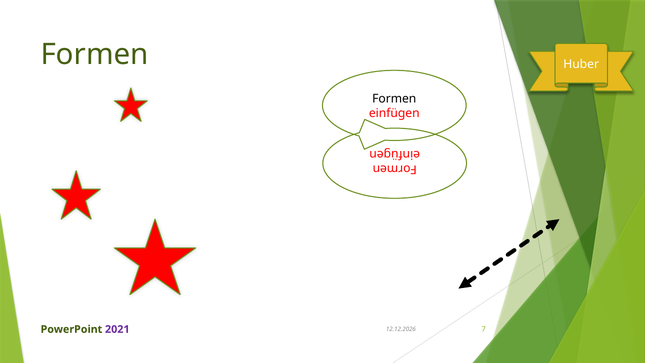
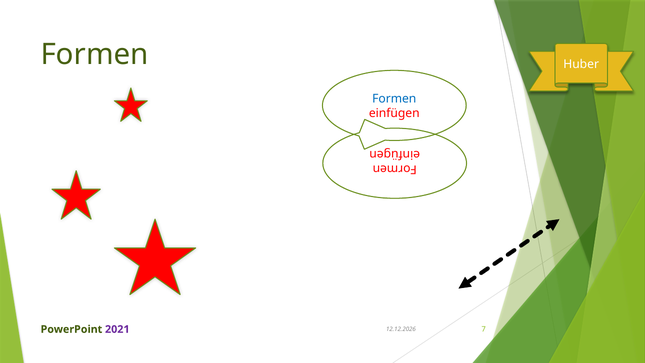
Formen at (394, 99) colour: black -> blue
